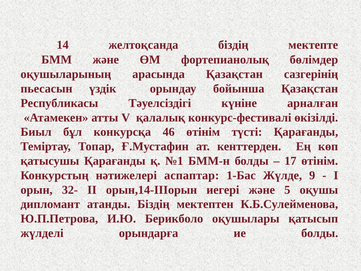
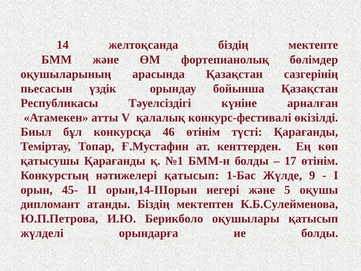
нәтижелері аспаптар: аспаптар -> қатысып
32-: 32- -> 45-
